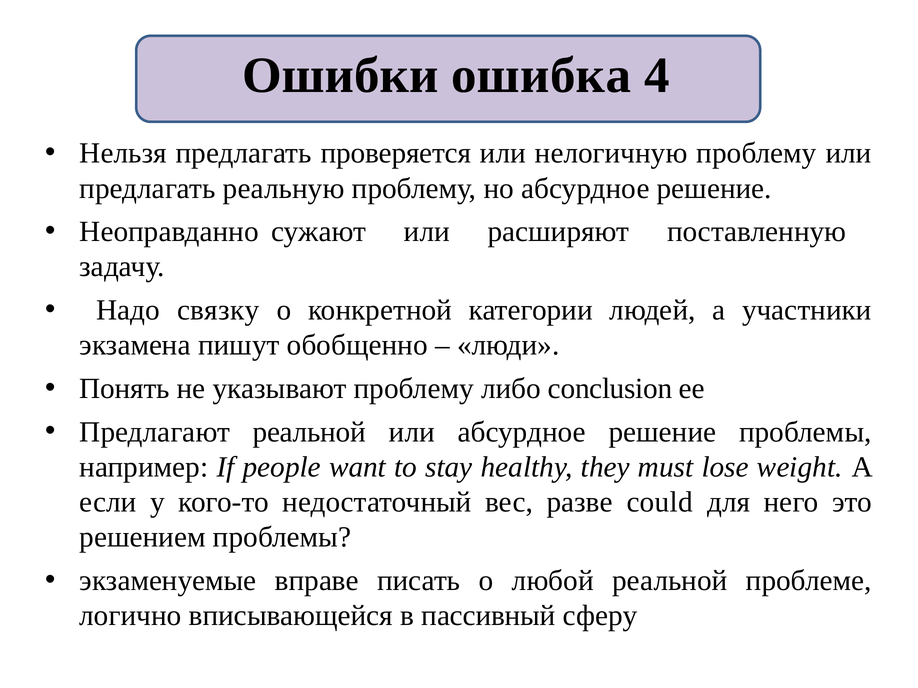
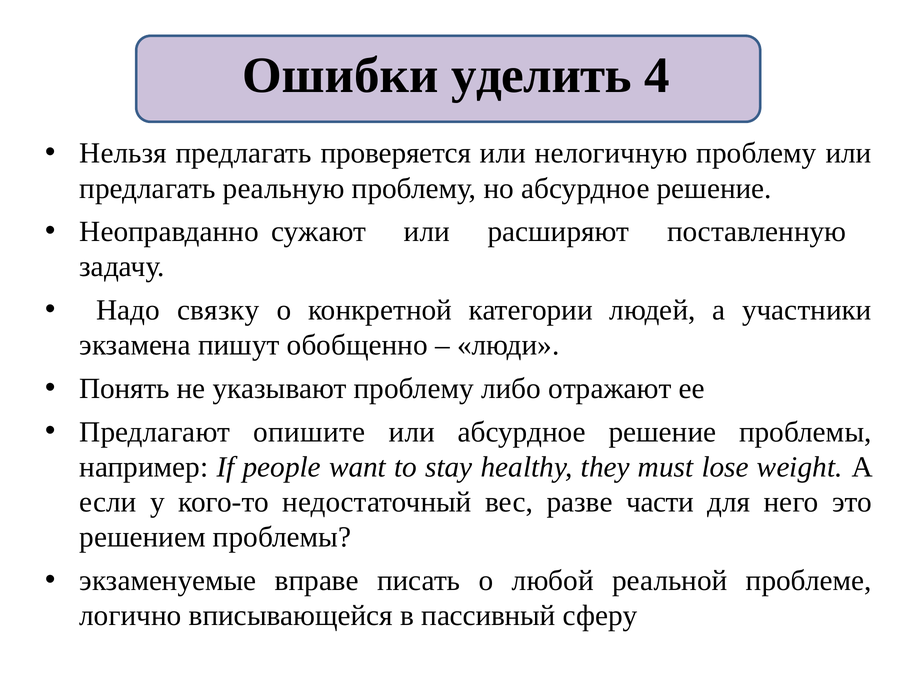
ошибка: ошибка -> уделить
conclusion: conclusion -> отражают
Предлагают реальной: реальной -> опишите
could: could -> части
